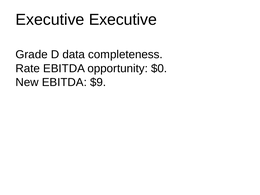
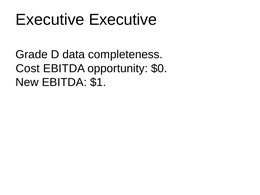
Rate: Rate -> Cost
$9: $9 -> $1
